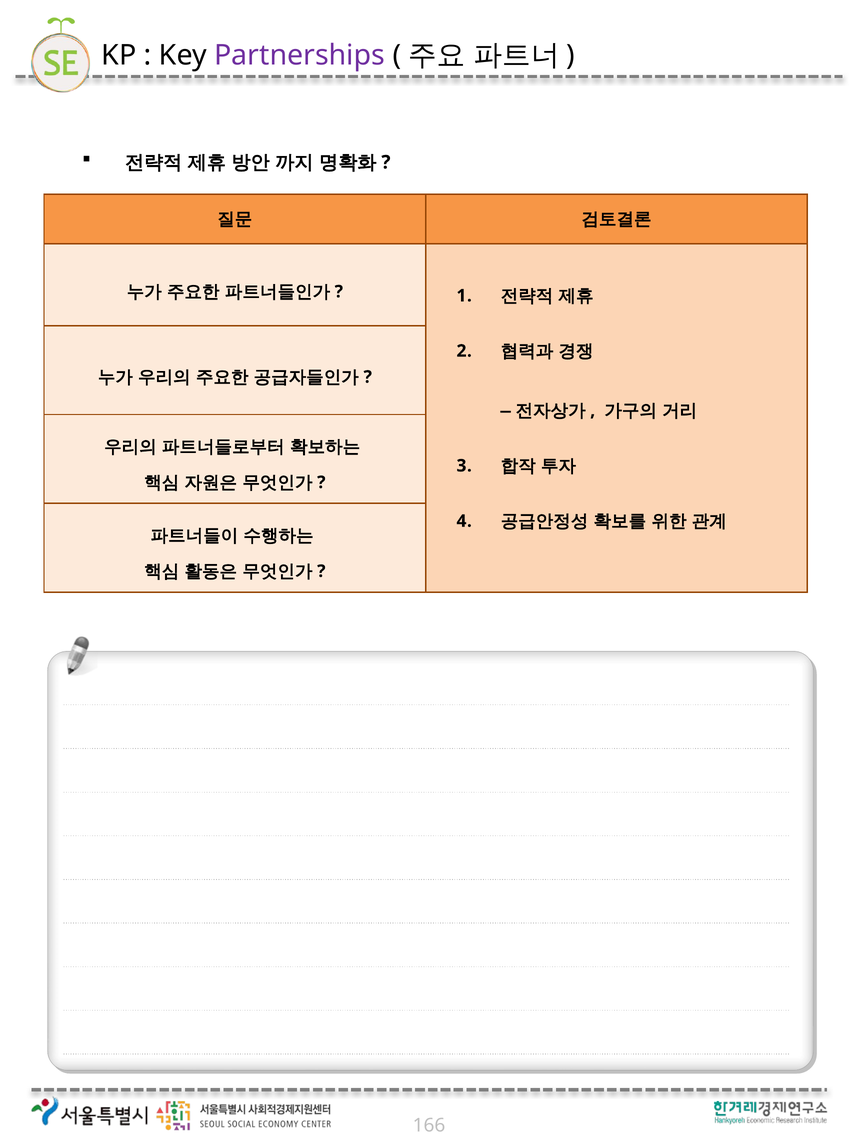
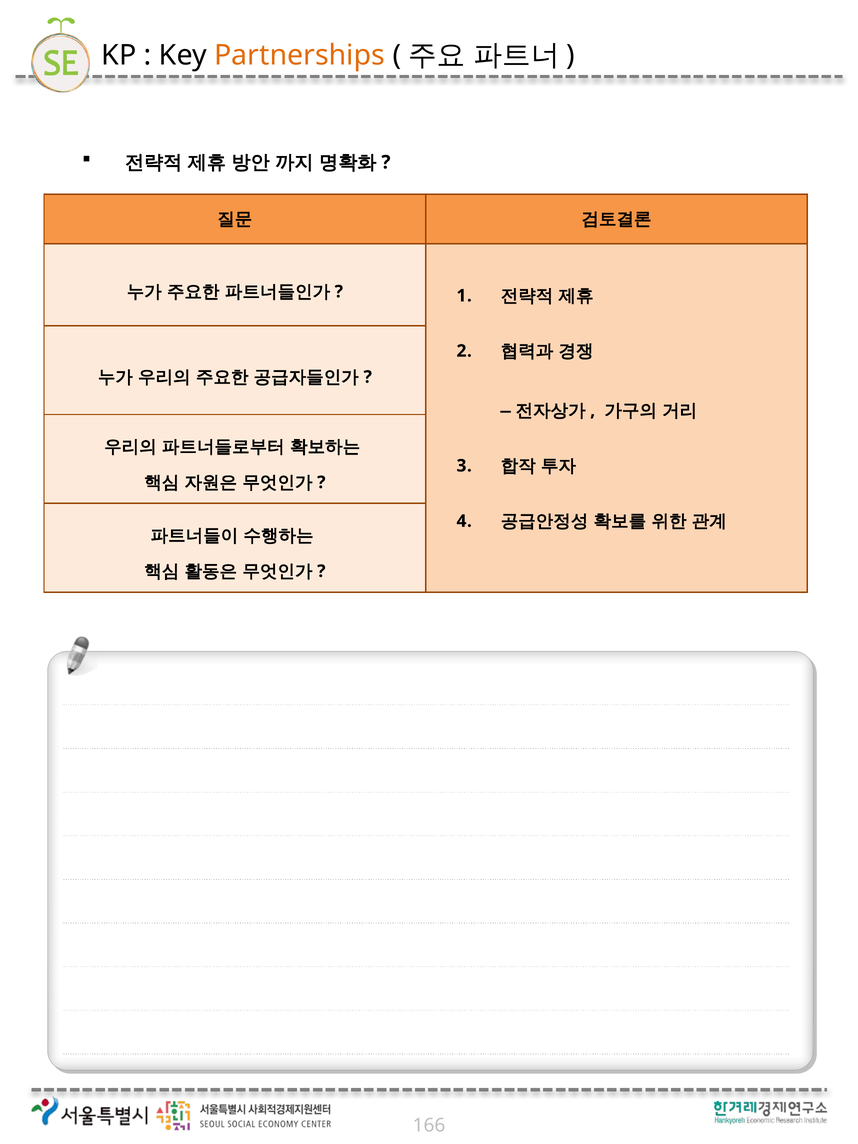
Partnerships colour: purple -> orange
